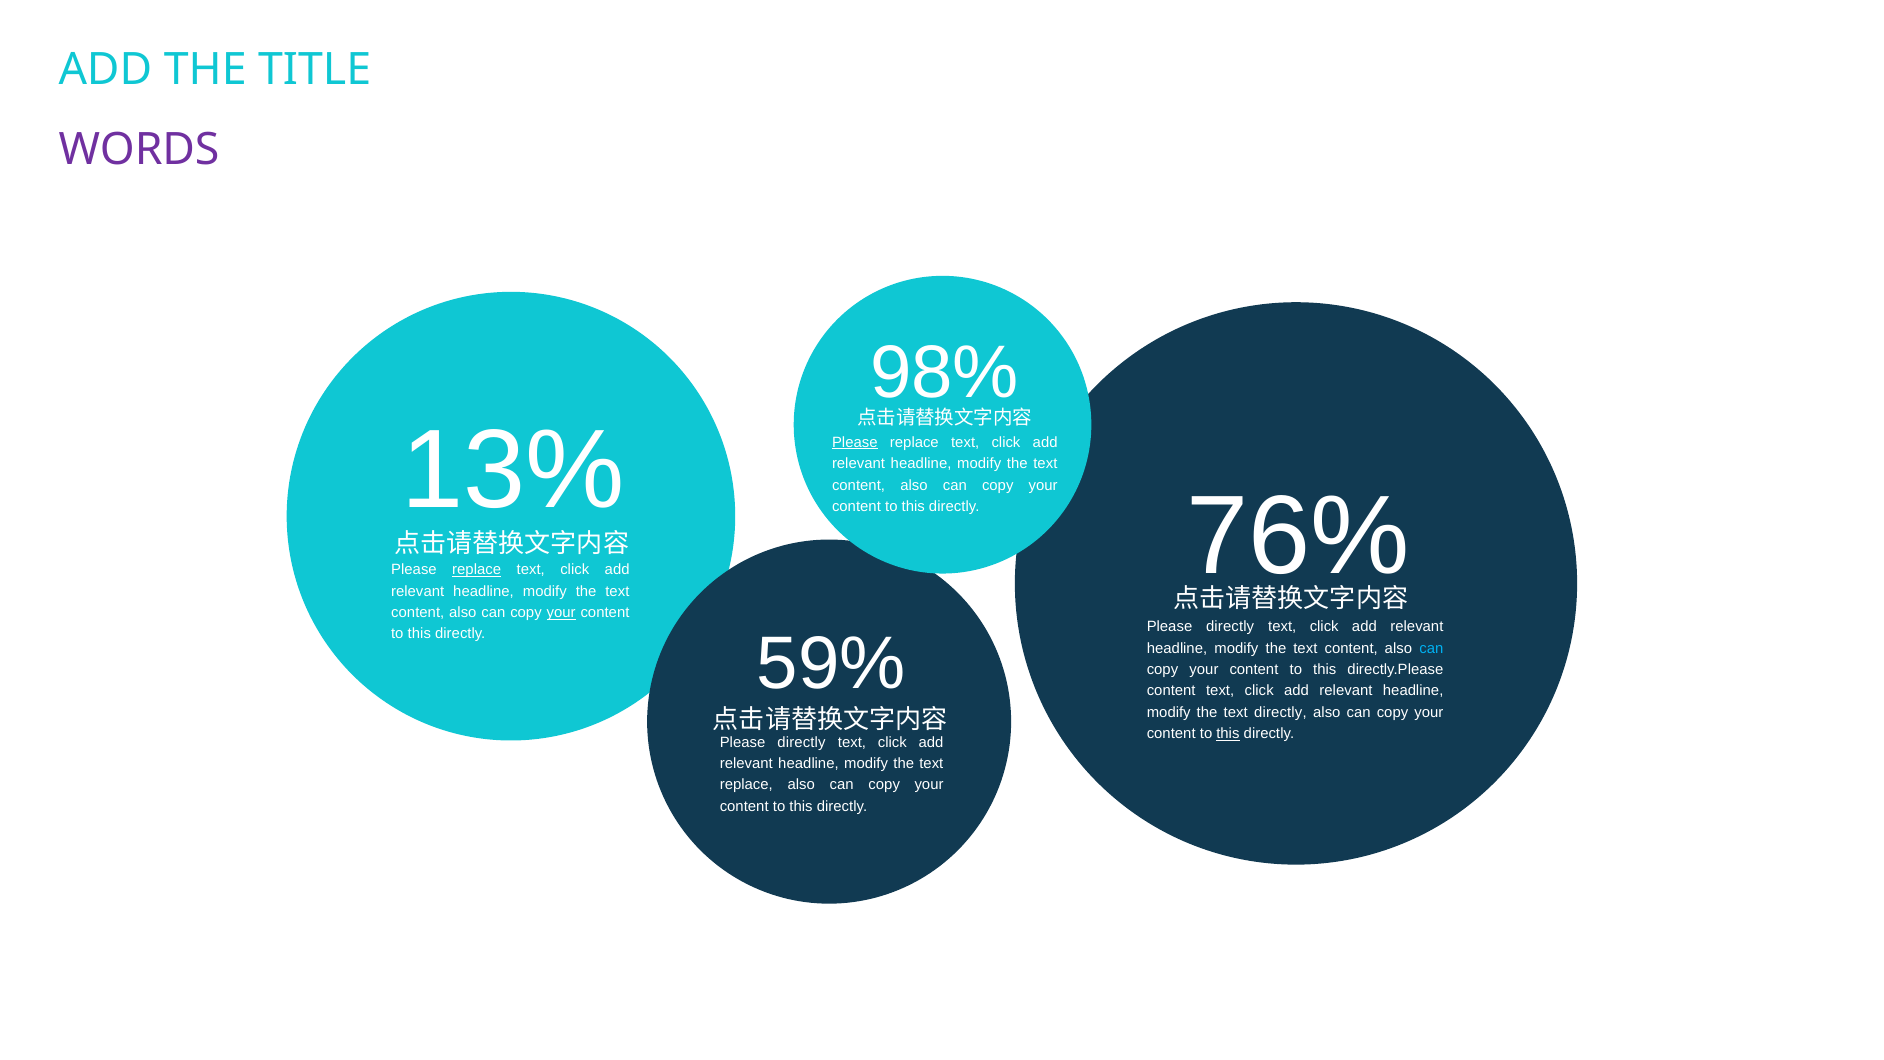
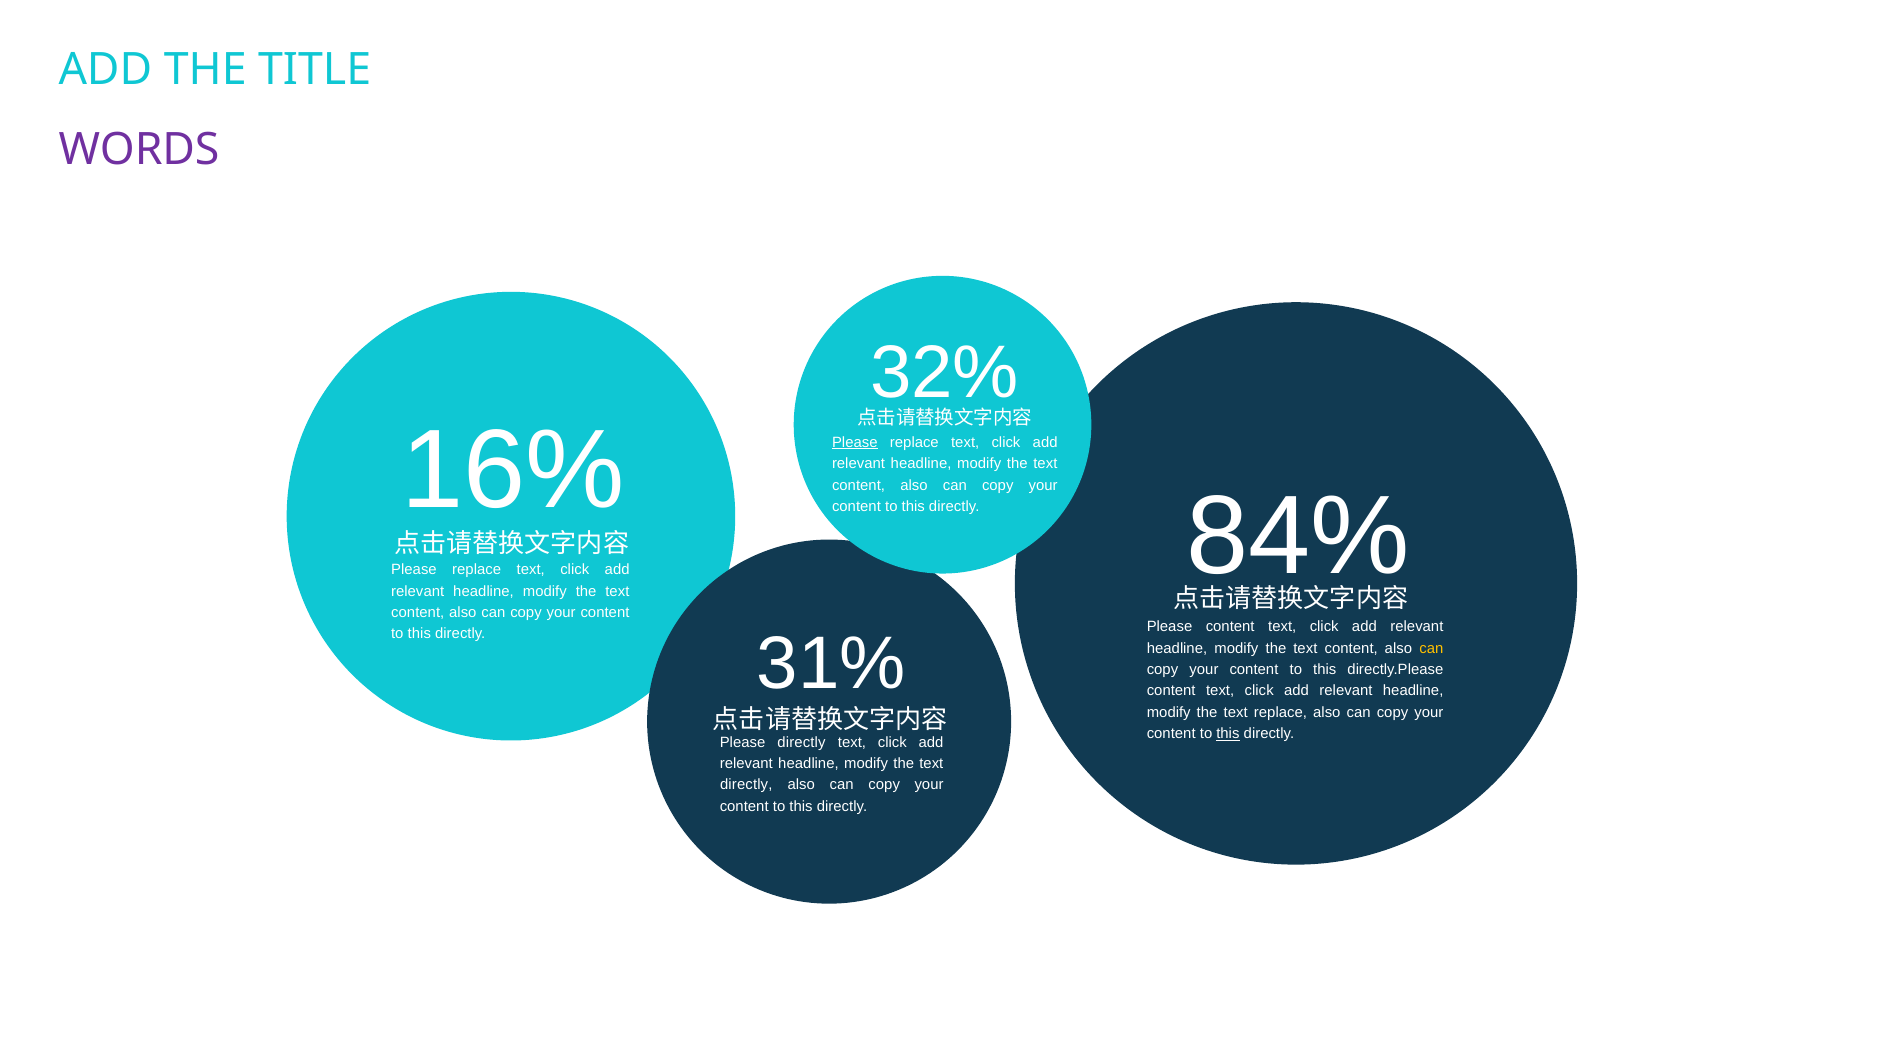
98%: 98% -> 32%
13%: 13% -> 16%
76%: 76% -> 84%
replace at (477, 570) underline: present -> none
your at (561, 612) underline: present -> none
directly at (1230, 627): directly -> content
59%: 59% -> 31%
can at (1431, 648) colour: light blue -> yellow
text directly: directly -> replace
replace at (746, 785): replace -> directly
